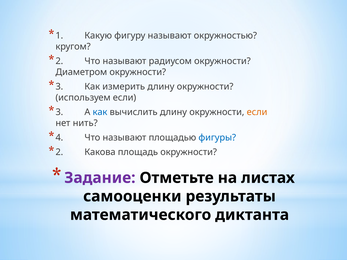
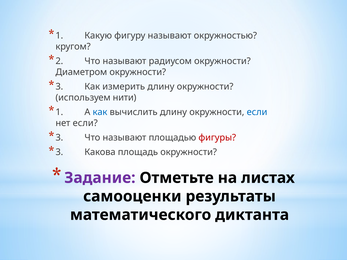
используем если: если -> нити
3 at (59, 112): 3 -> 1
если at (257, 112) colour: orange -> blue
нет нить: нить -> если
4 at (59, 138): 4 -> 3
фигуры colour: blue -> red
2 at (59, 152): 2 -> 3
